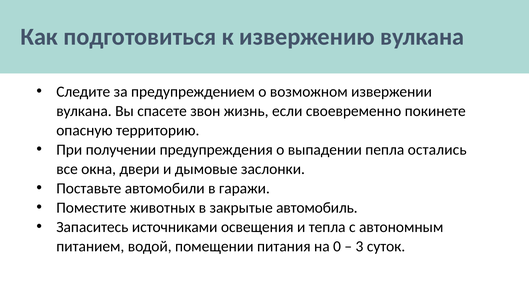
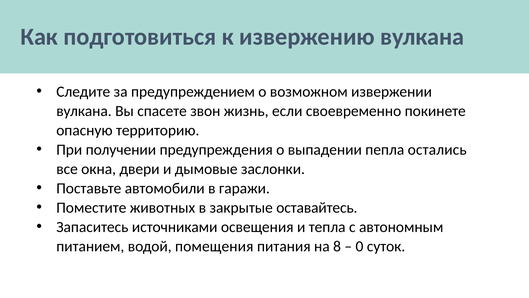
автомобиль: автомобиль -> оставайтесь
помещении: помещении -> помещения
0: 0 -> 8
3: 3 -> 0
